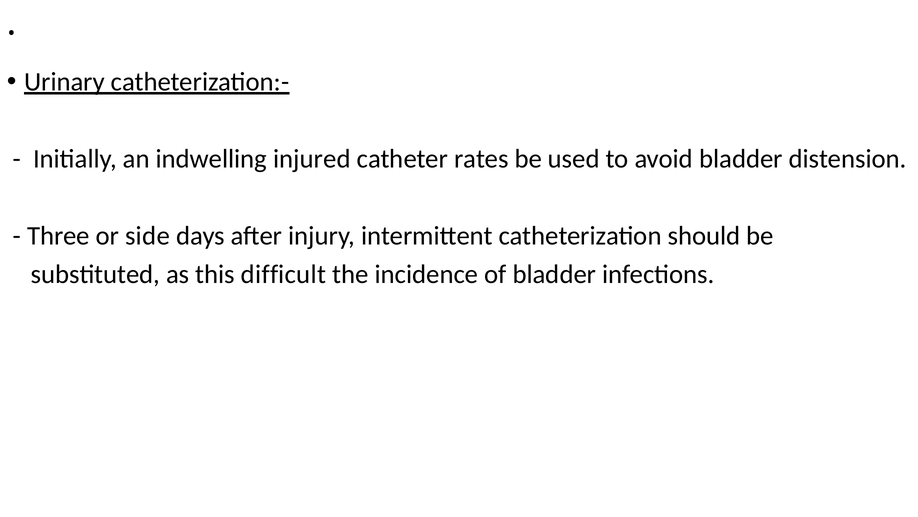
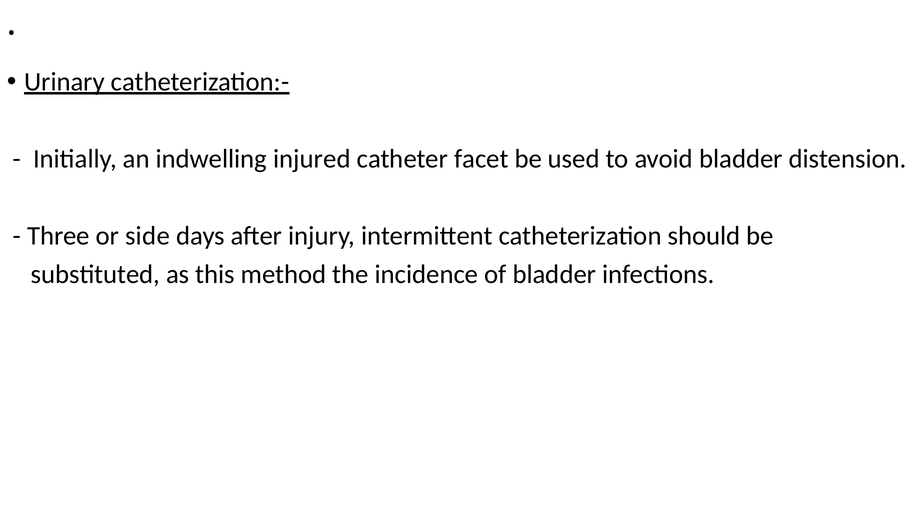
rates: rates -> facet
difficult: difficult -> method
